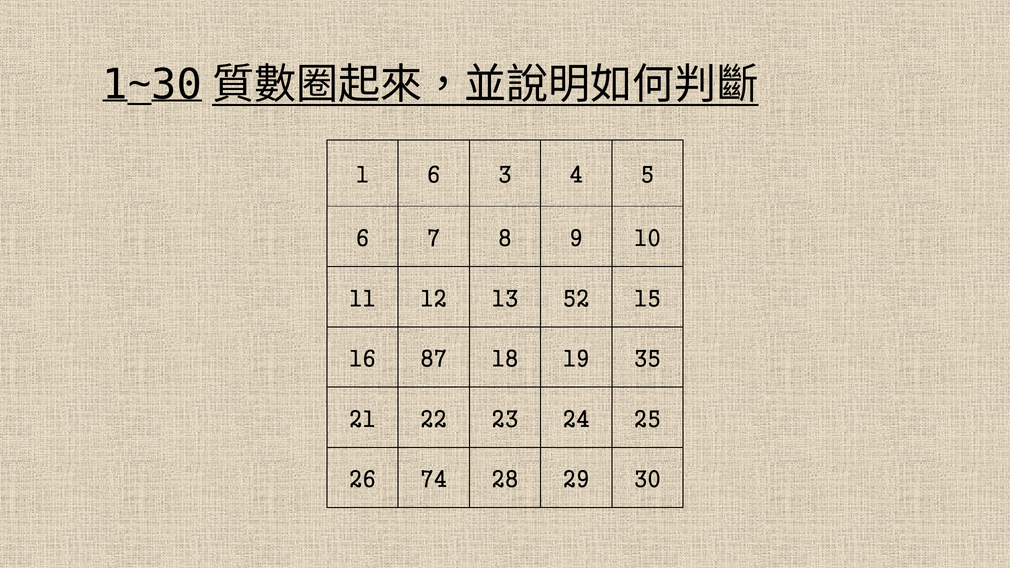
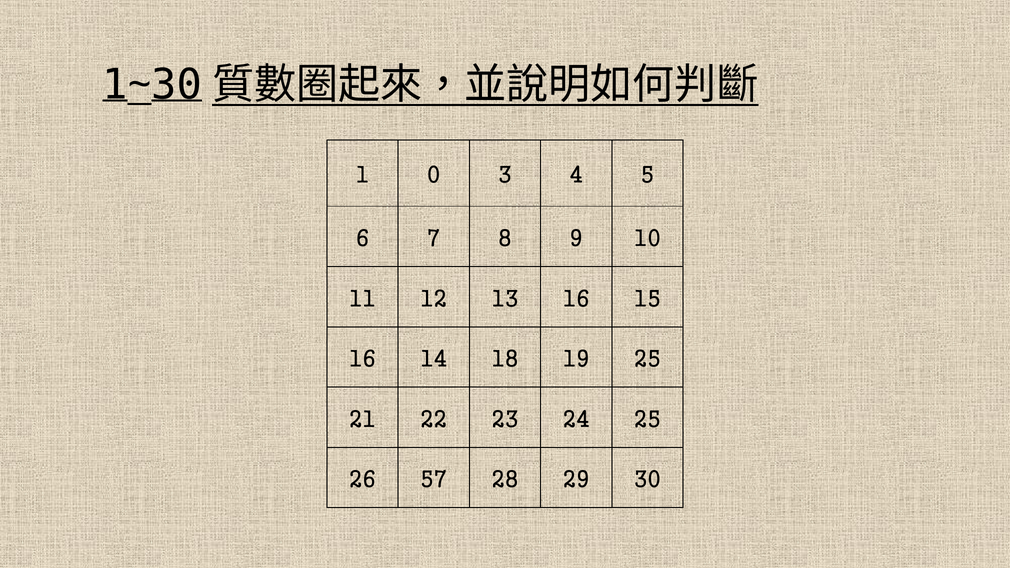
1 6: 6 -> 0
13 52: 52 -> 16
87: 87 -> 14
19 35: 35 -> 25
74: 74 -> 57
